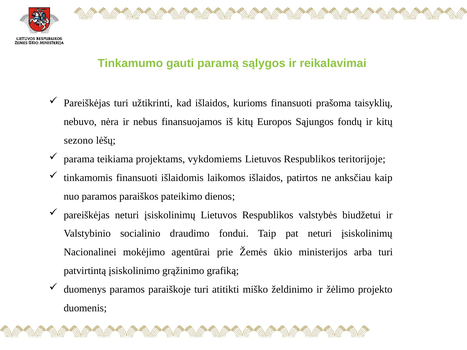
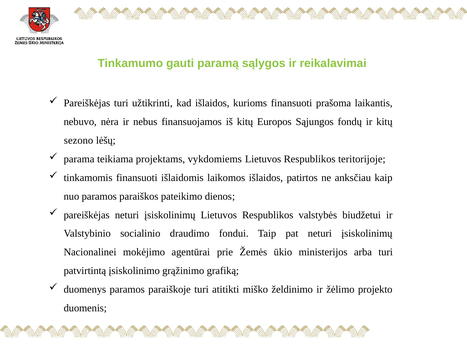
taisyklių: taisyklių -> laikantis
